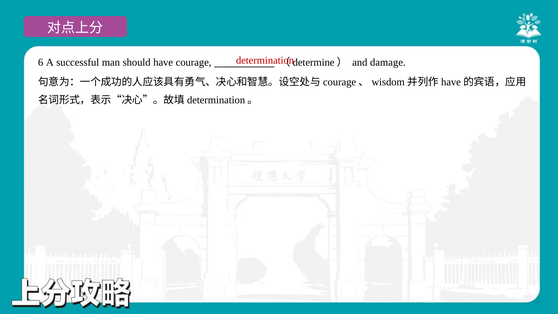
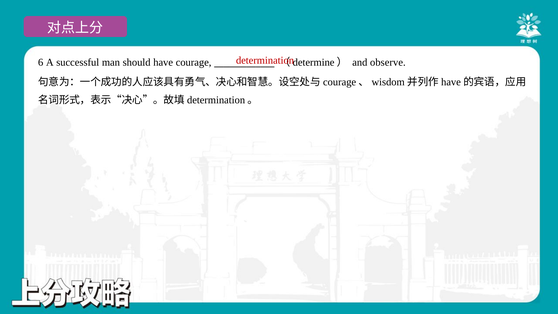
damage: damage -> observe
